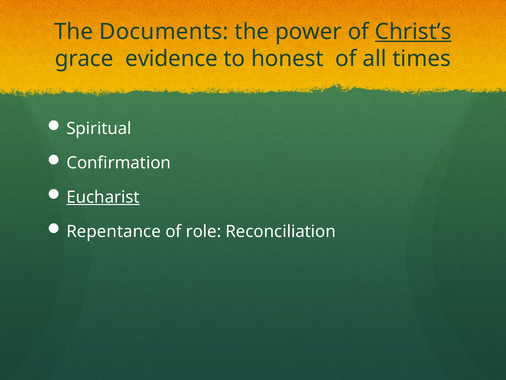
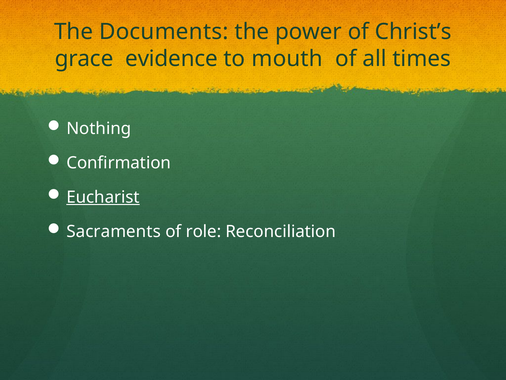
Christ’s underline: present -> none
honest: honest -> mouth
Spiritual: Spiritual -> Nothing
Repentance: Repentance -> Sacraments
